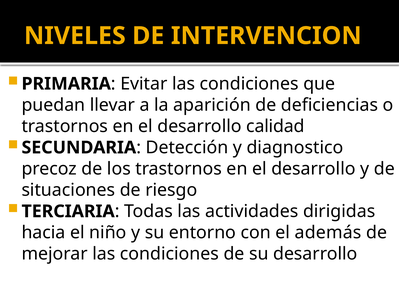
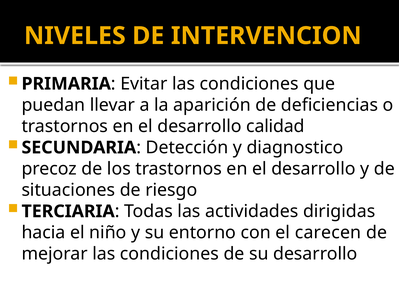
además: además -> carecen
